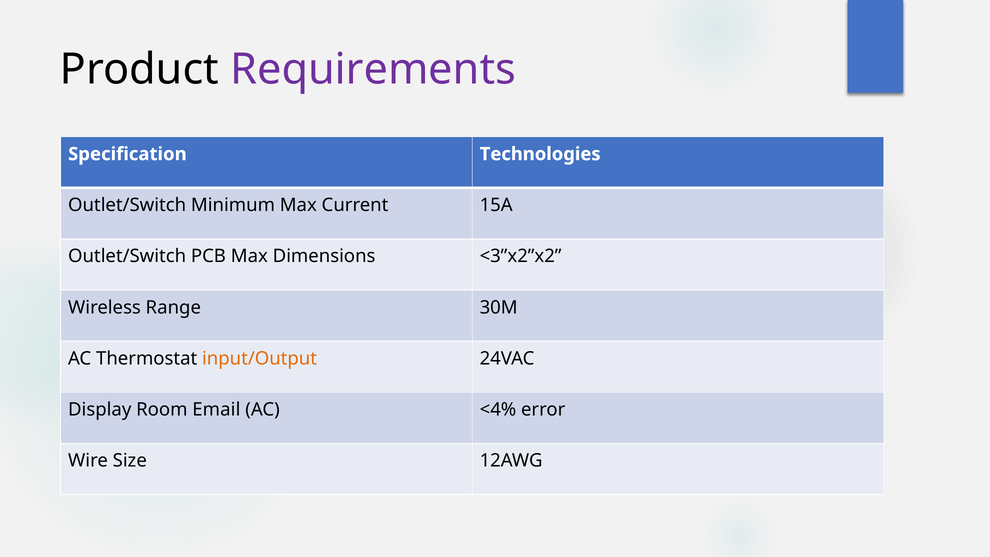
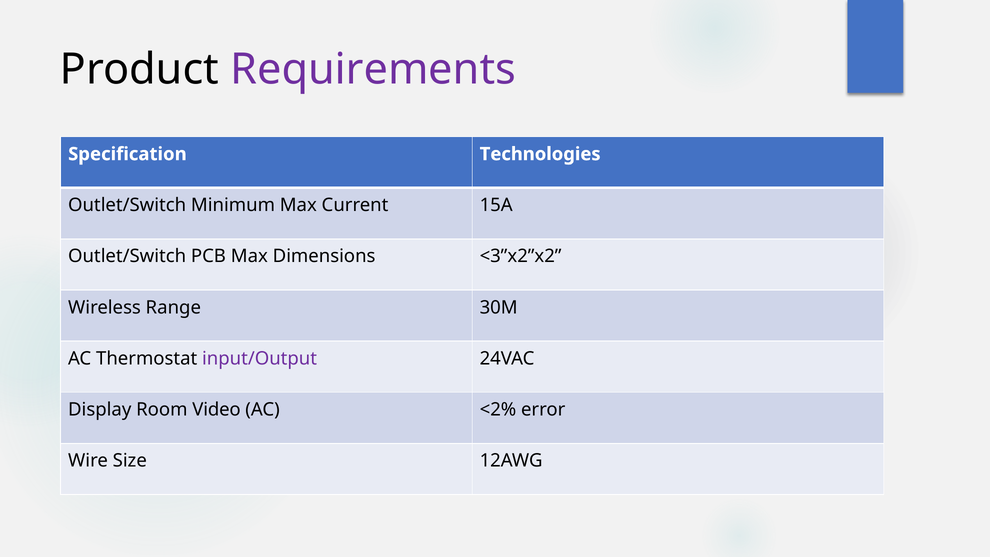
input/Output colour: orange -> purple
Email: Email -> Video
<4%: <4% -> <2%
